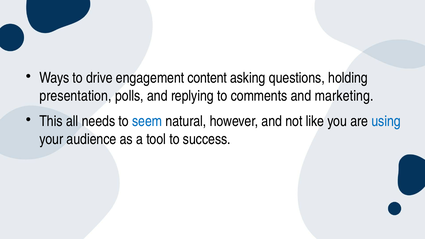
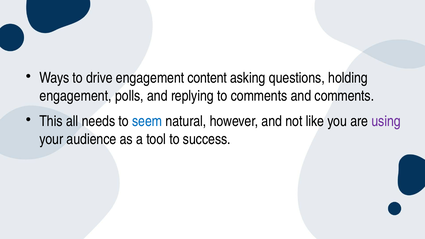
presentation at (76, 96): presentation -> engagement
and marketing: marketing -> comments
using colour: blue -> purple
